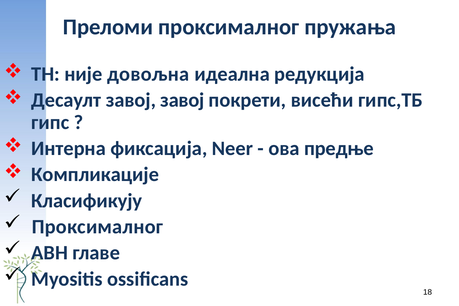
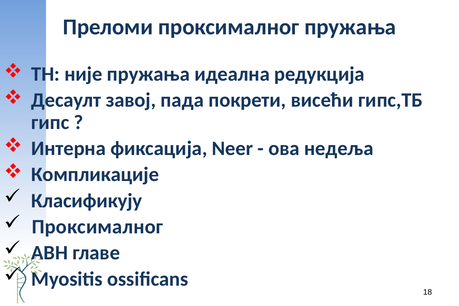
није довољна: довољна -> пружања
завој завој: завој -> пада
предње: предње -> недеља
